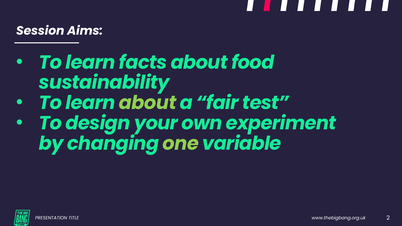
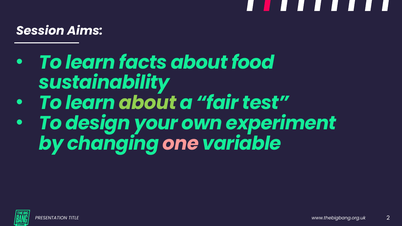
one colour: light green -> pink
